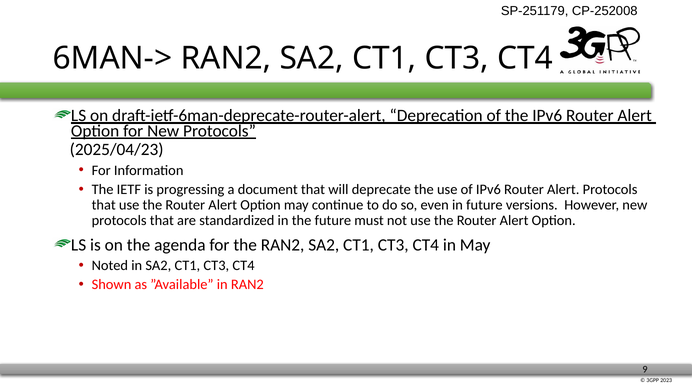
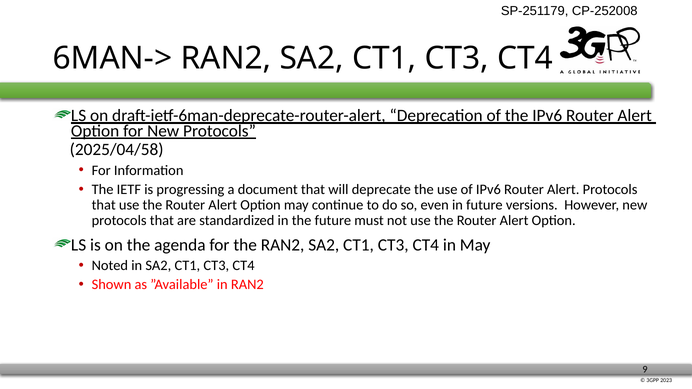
2025/04/23: 2025/04/23 -> 2025/04/58
